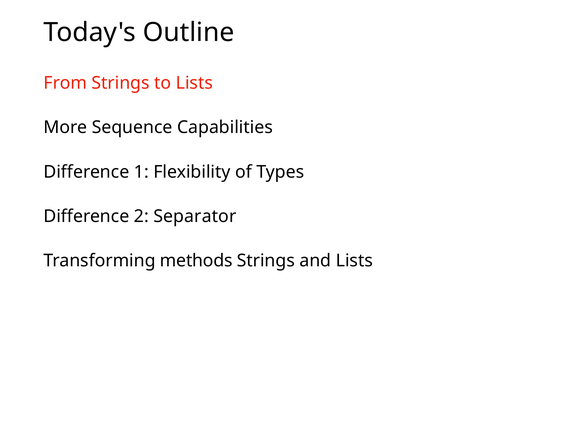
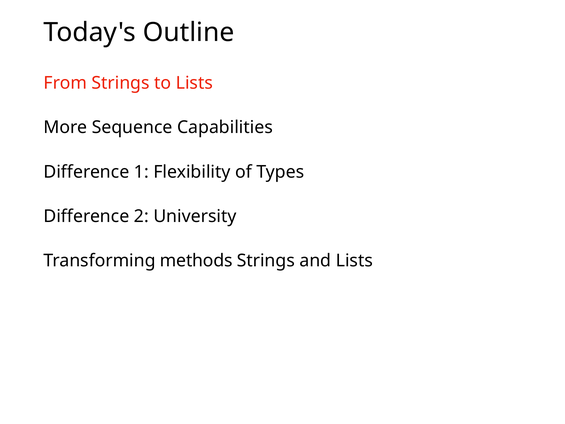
Separator: Separator -> University
